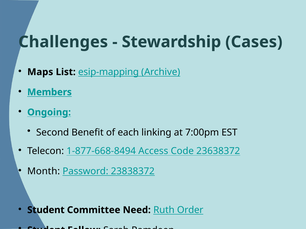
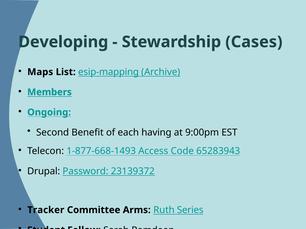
Challenges: Challenges -> Developing
linking: linking -> having
7:00pm: 7:00pm -> 9:00pm
1-877-668-8494: 1-877-668-8494 -> 1-877-668-1493
23638372: 23638372 -> 65283943
Month: Month -> Drupal
23838372: 23838372 -> 23139372
Student at (46, 210): Student -> Tracker
Need: Need -> Arms
Order: Order -> Series
